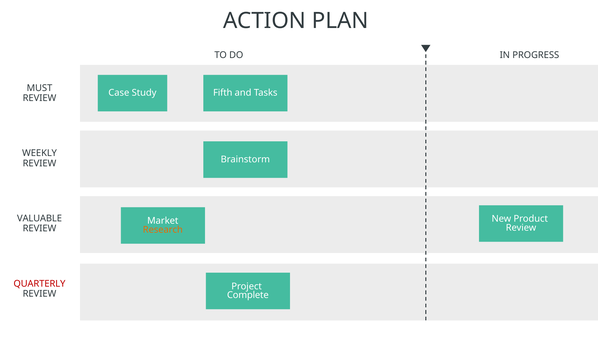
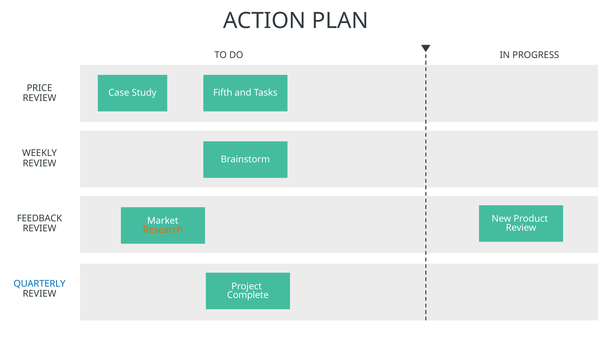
MUST: MUST -> PRICE
VALUABLE: VALUABLE -> FEEDBACK
QUARTERLY colour: red -> blue
